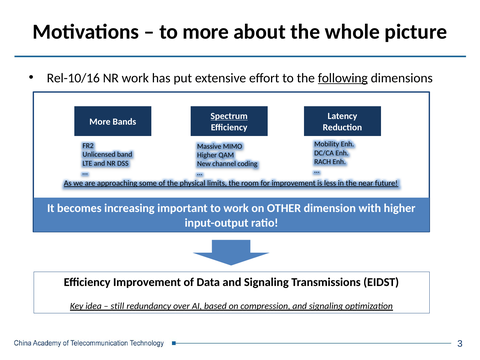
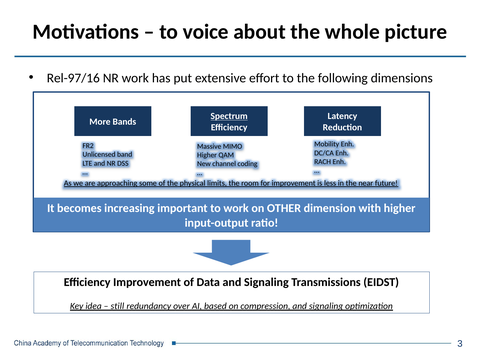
to more: more -> voice
Rel-10/16: Rel-10/16 -> Rel-97/16
following underline: present -> none
